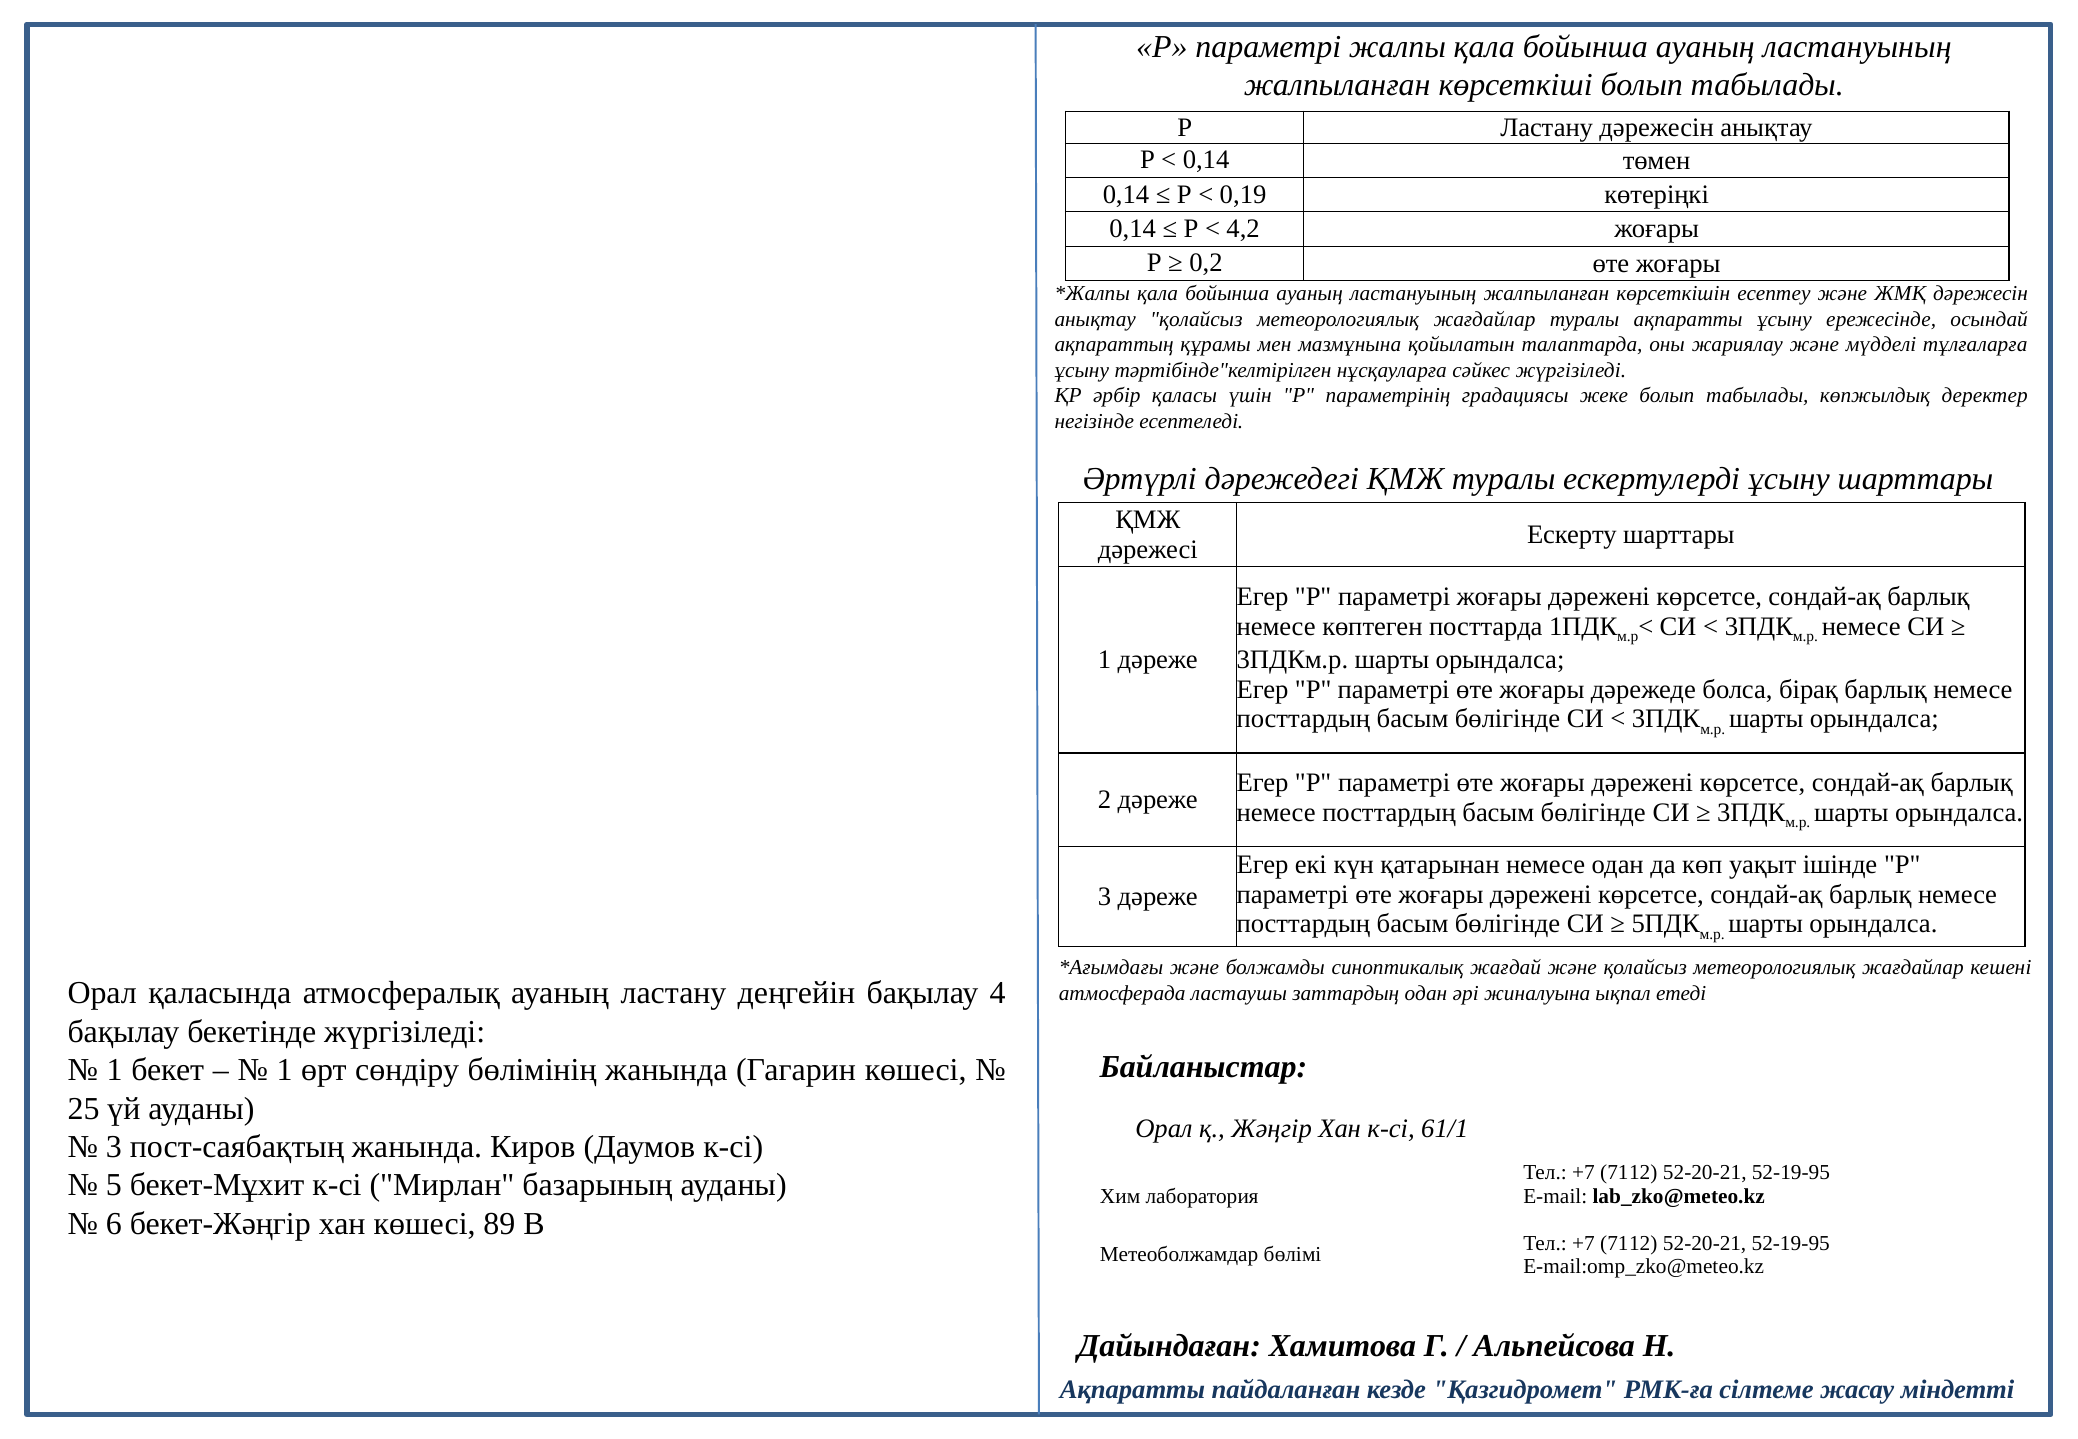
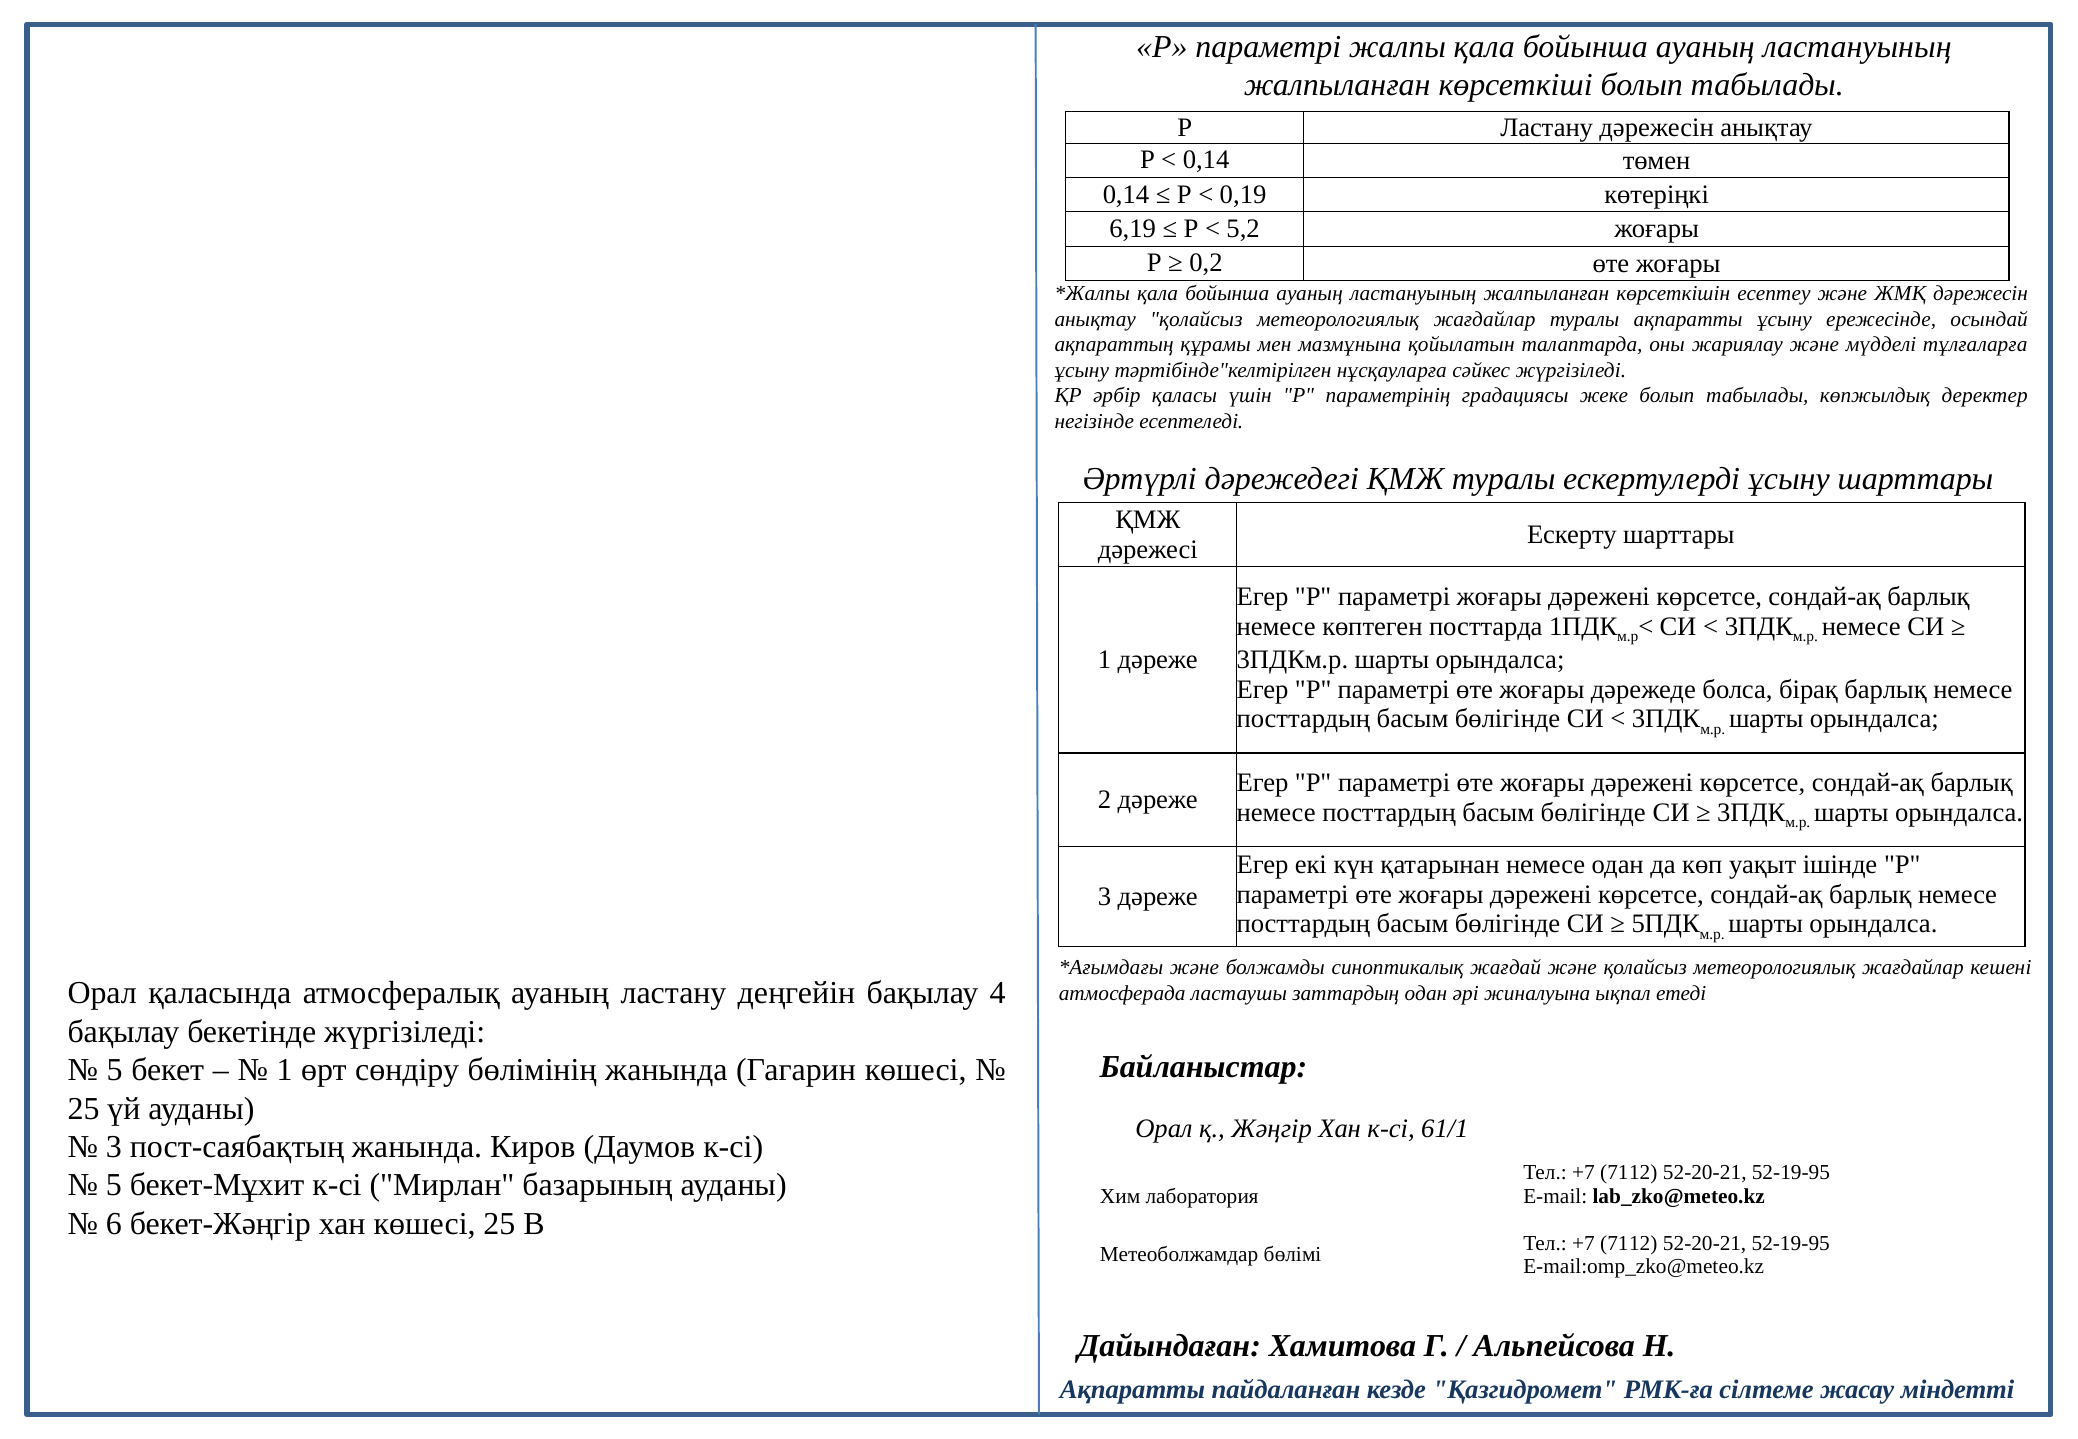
0,14 at (1133, 229): 0,14 -> 6,19
4,2: 4,2 -> 5,2
1 at (115, 1070): 1 -> 5
көшесі 89: 89 -> 25
